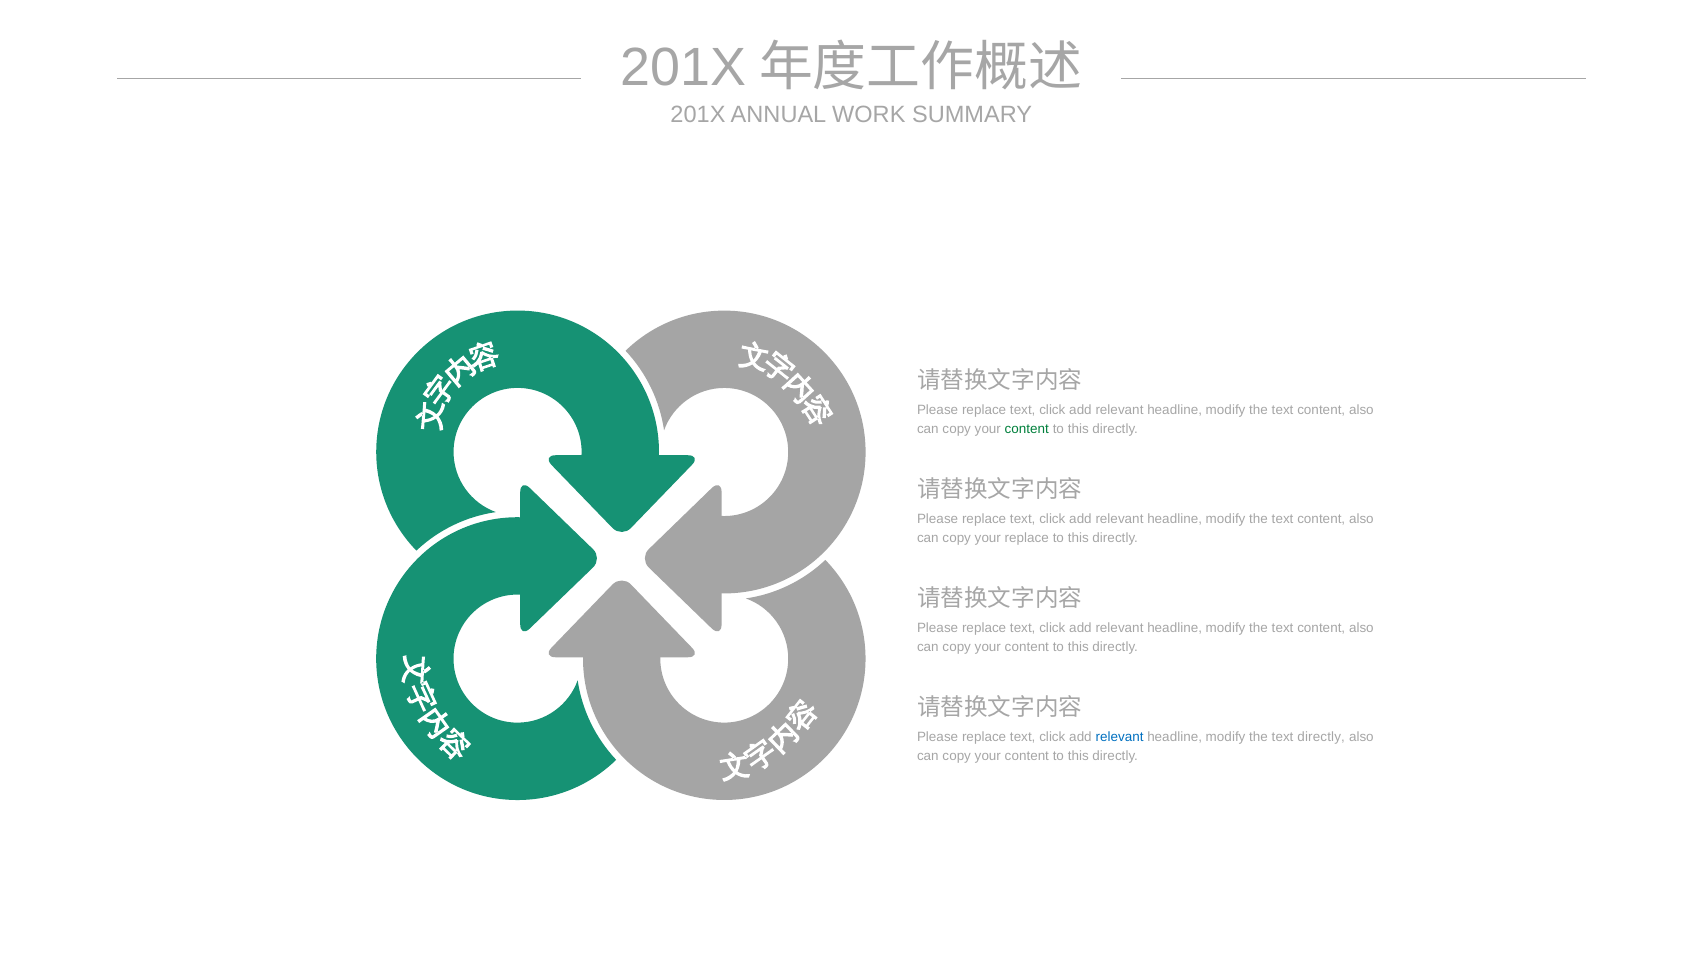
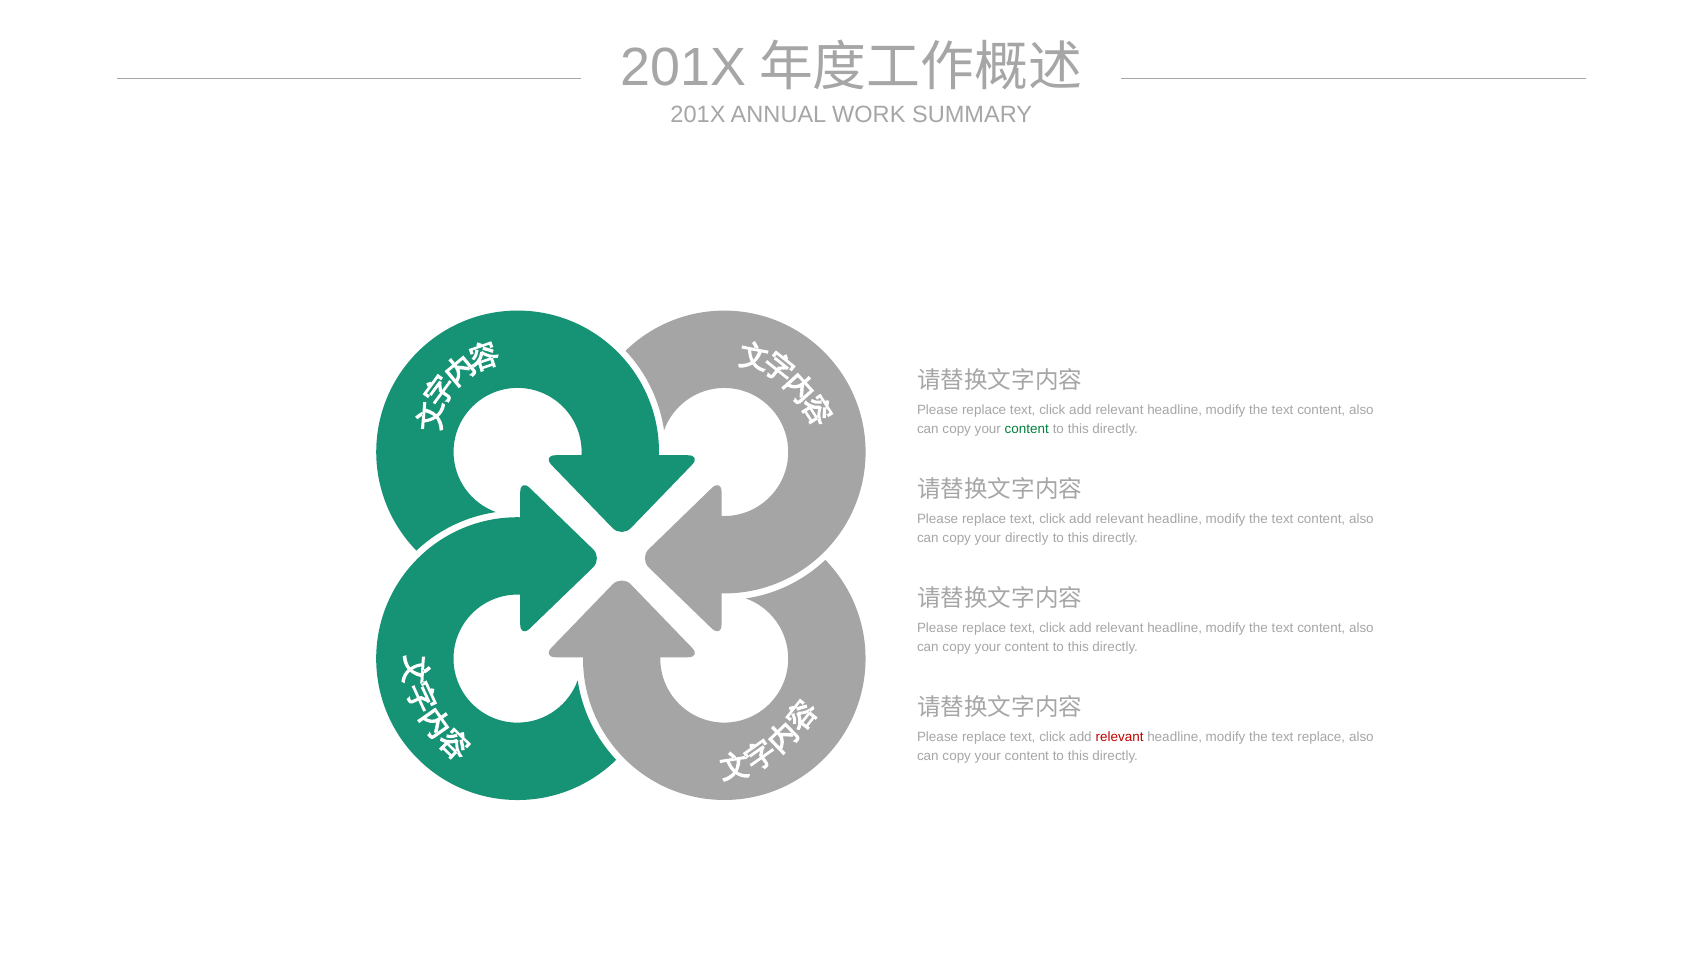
your replace: replace -> directly
relevant at (1120, 737) colour: blue -> red
text directly: directly -> replace
